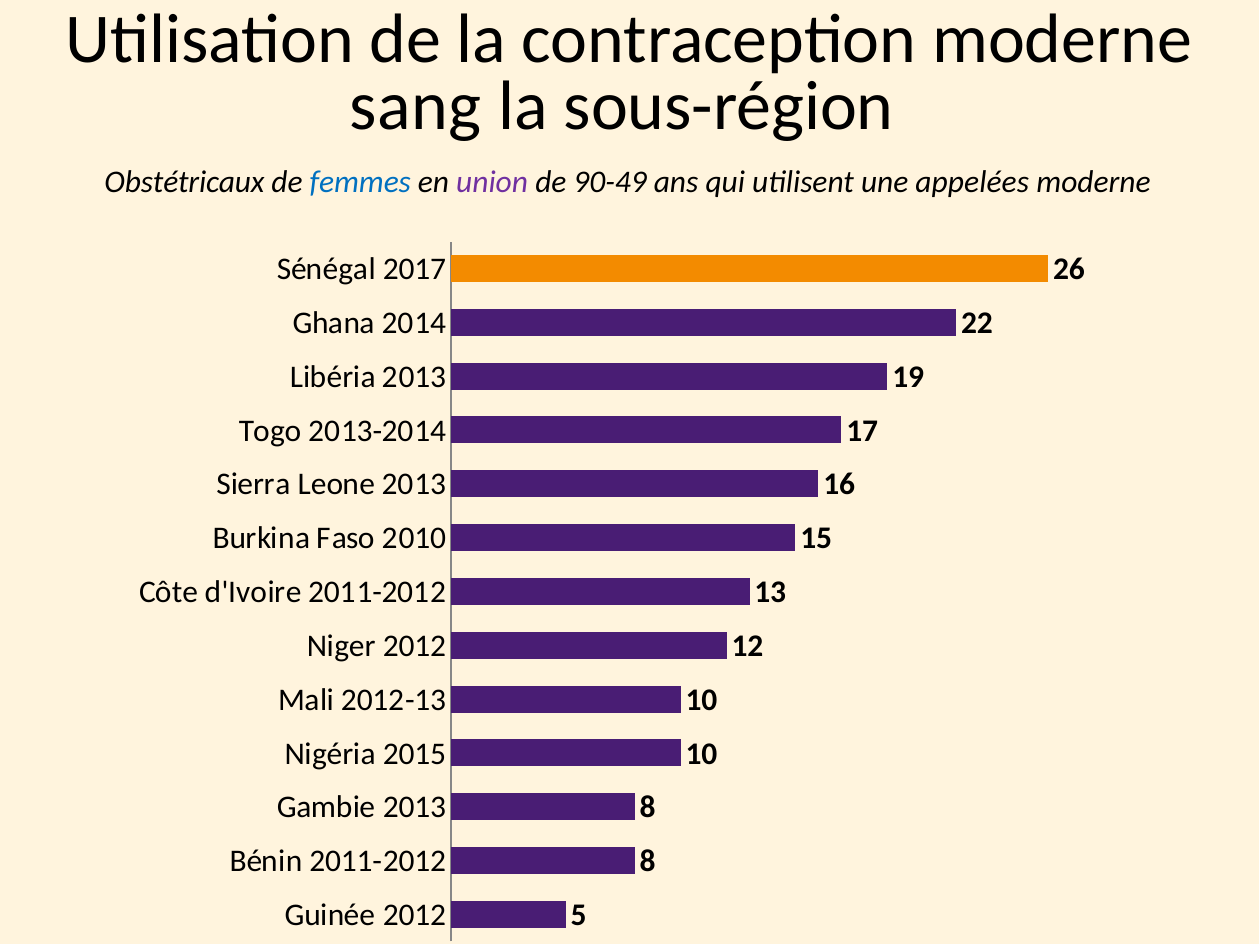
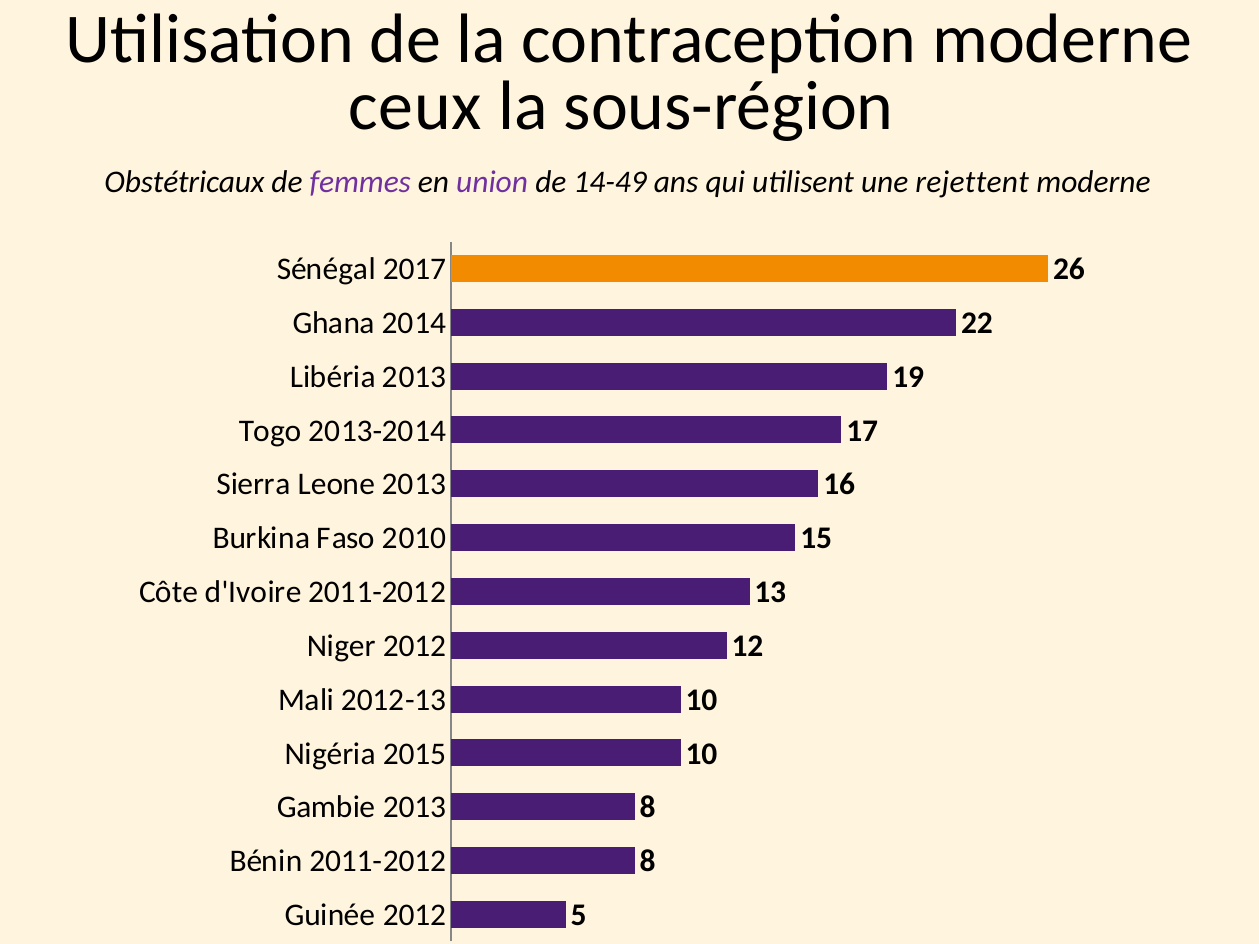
sang: sang -> ceux
femmes colour: blue -> purple
90-49: 90-49 -> 14-49
appelées: appelées -> rejettent
